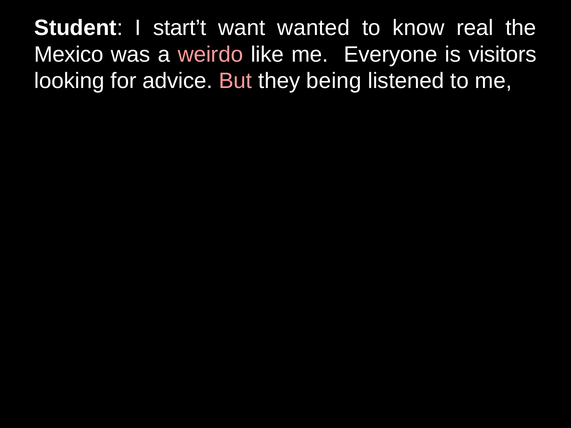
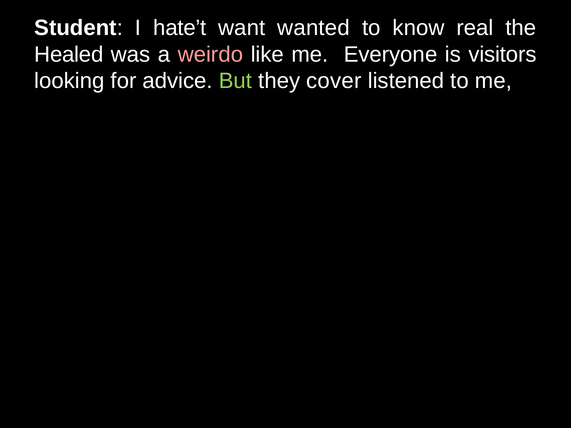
start’t: start’t -> hate’t
Mexico: Mexico -> Healed
But colour: pink -> light green
being: being -> cover
